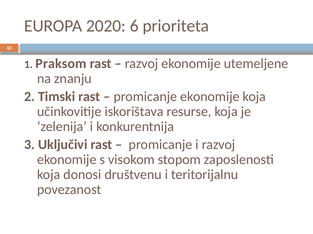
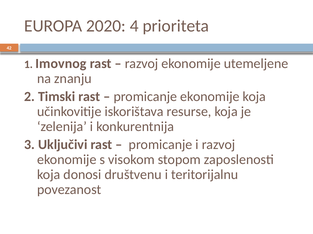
6: 6 -> 4
Praksom: Praksom -> Imovnog
